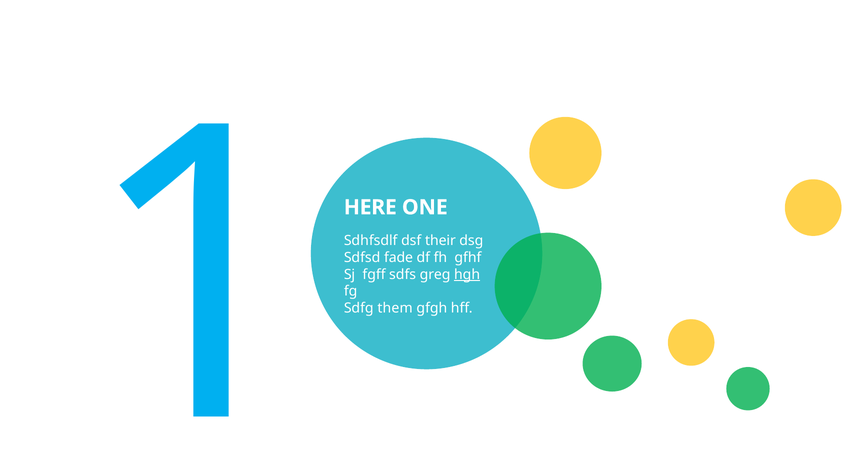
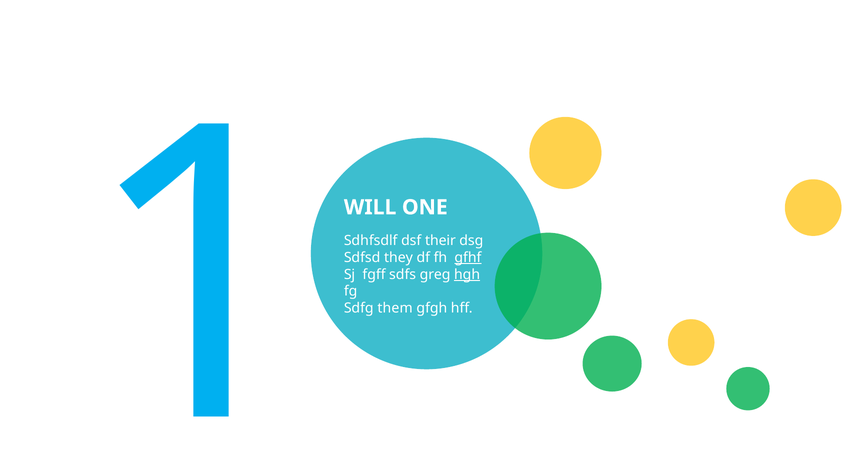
HERE: HERE -> WILL
fade: fade -> they
gfhf underline: none -> present
